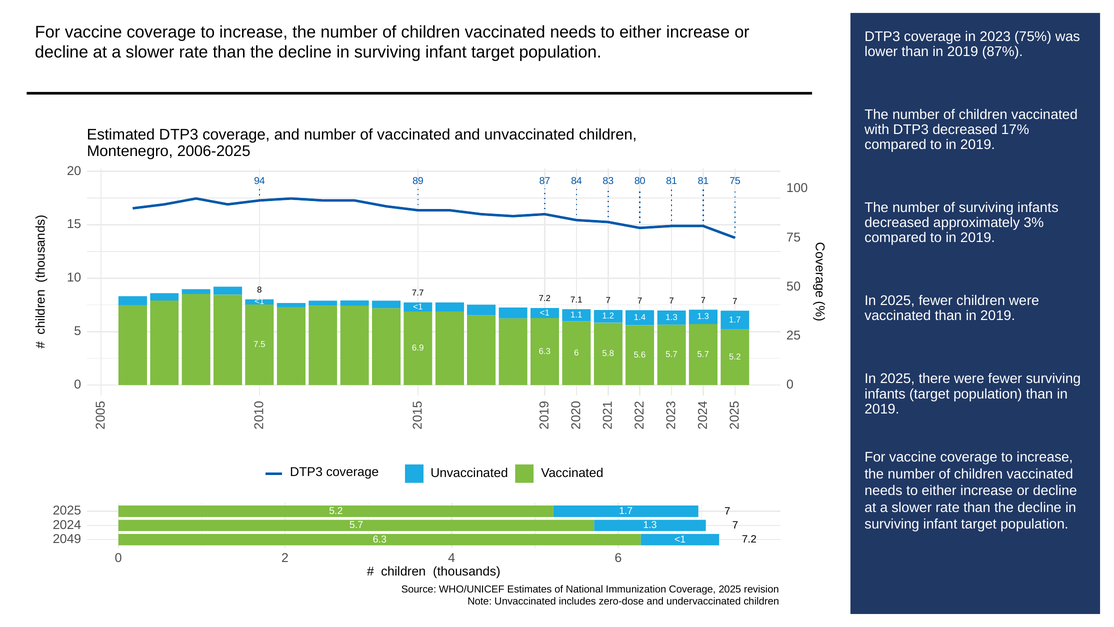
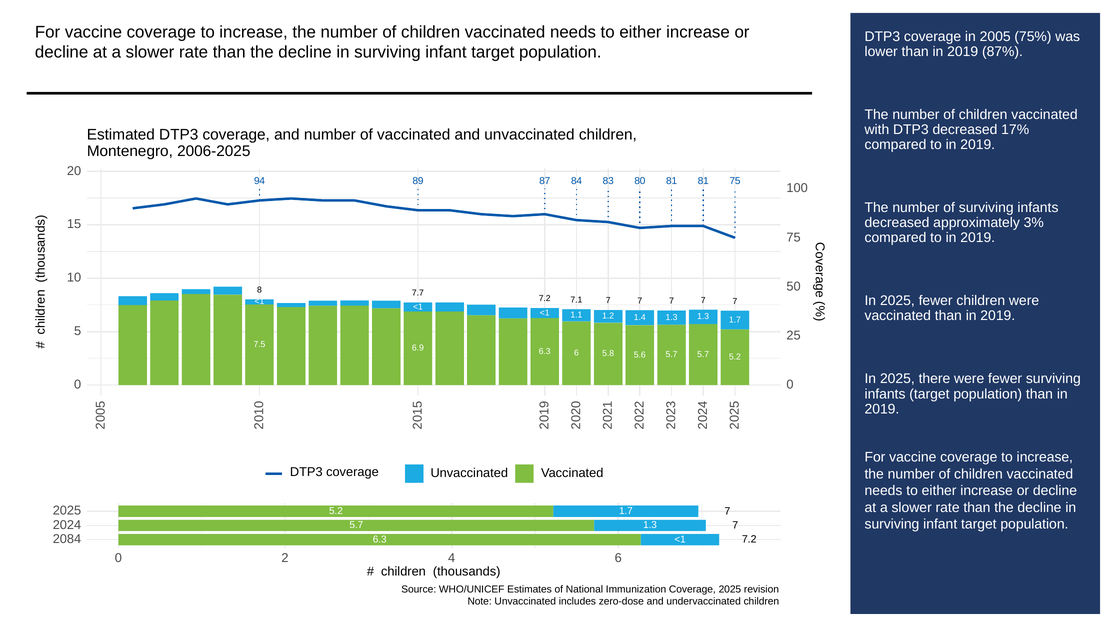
2023: 2023 -> 2005
2049: 2049 -> 2084
